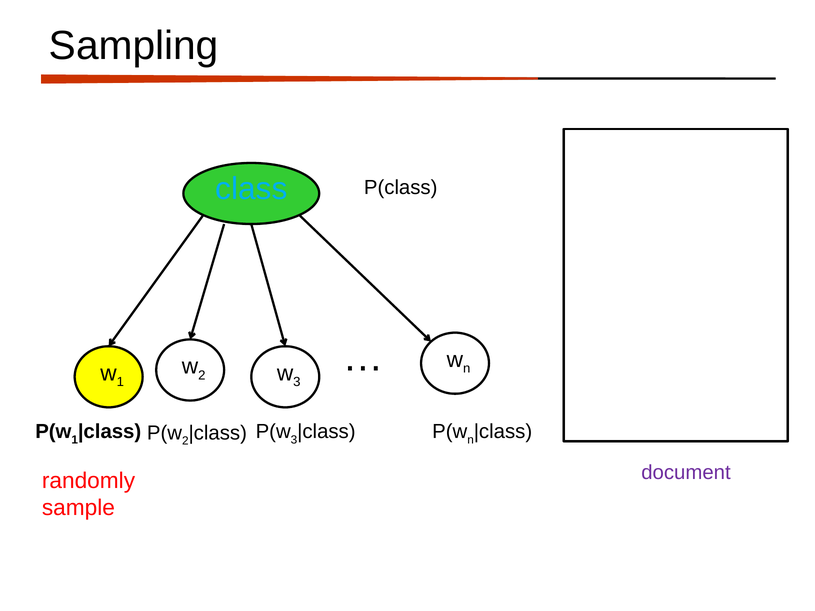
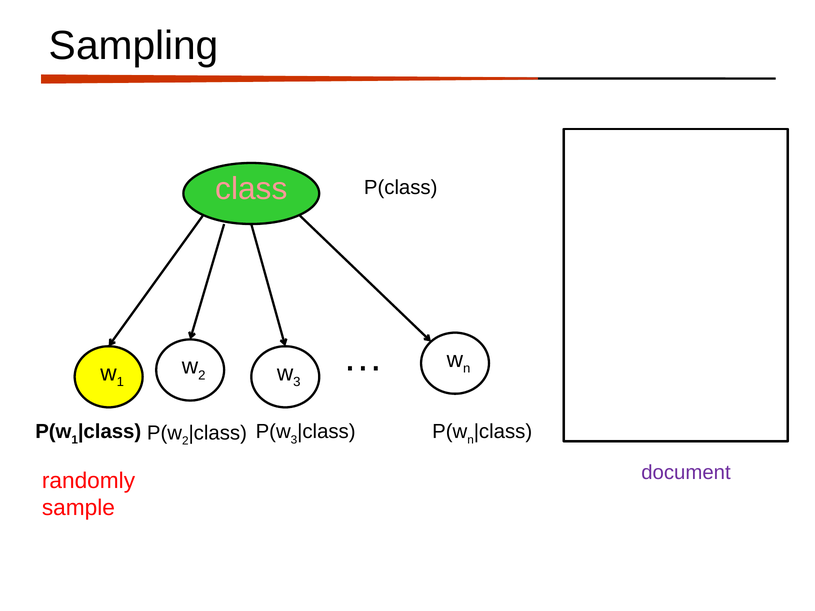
class colour: light blue -> pink
